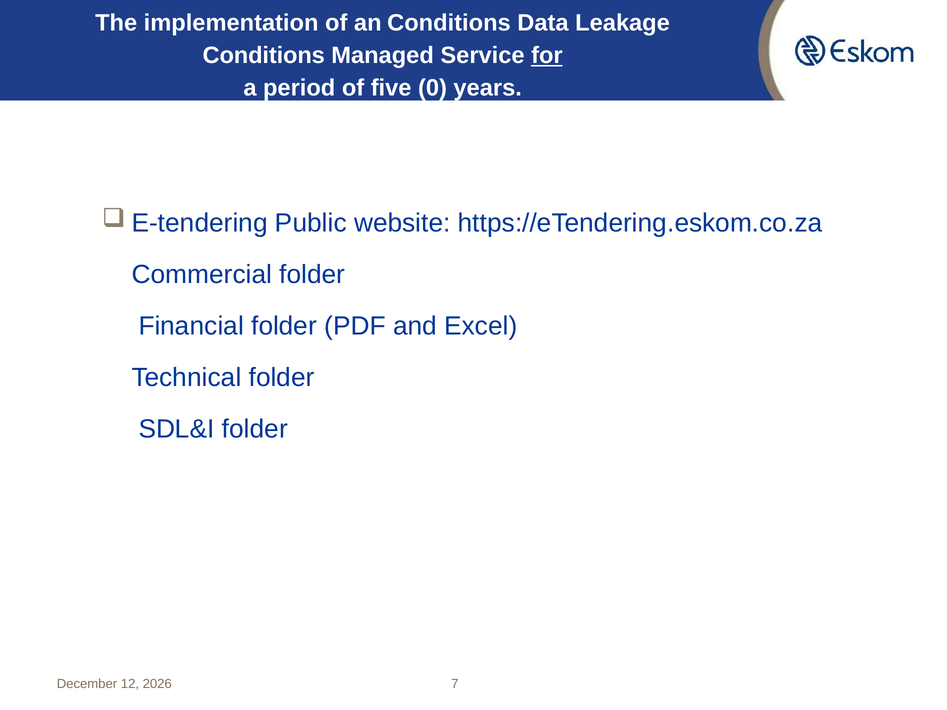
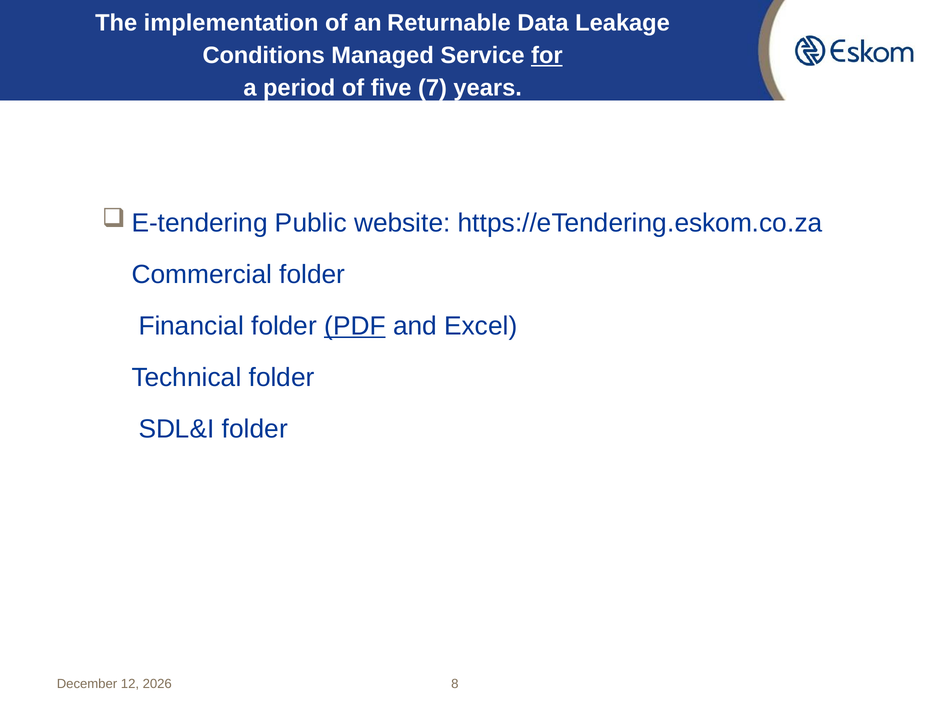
an Conditions: Conditions -> Returnable
0: 0 -> 7
PDF underline: none -> present
7: 7 -> 8
